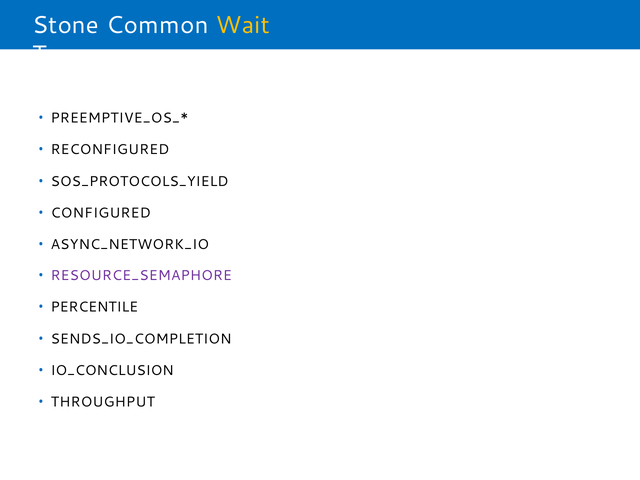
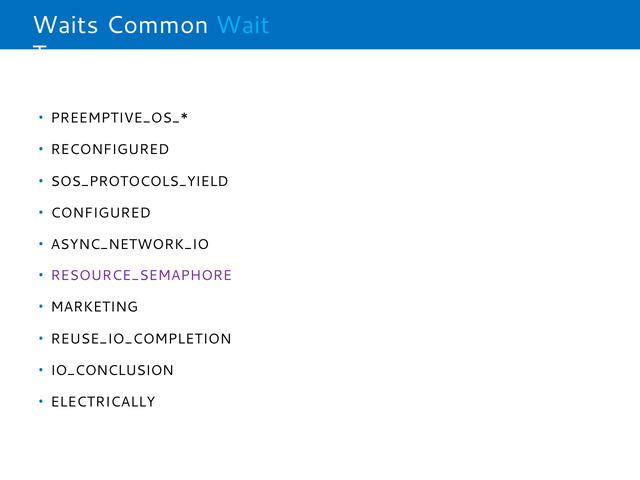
Stone: Stone -> Waits
Wait colour: yellow -> light blue
PERCENTILE: PERCENTILE -> MARKETING
SENDS_IO_COMPLETION: SENDS_IO_COMPLETION -> REUSE_IO_COMPLETION
THROUGHPUT: THROUGHPUT -> ELECTRICALLY
